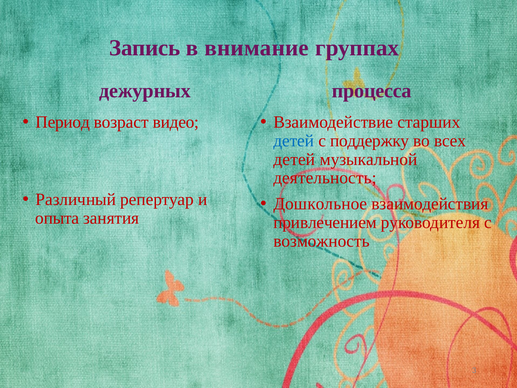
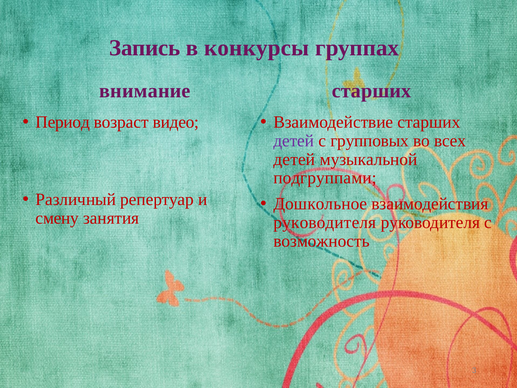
внимание: внимание -> конкурсы
дежурных: дежурных -> внимание
процесса at (372, 91): процесса -> старших
детей at (294, 141) colour: blue -> purple
поддержку: поддержку -> групповых
деятельность: деятельность -> подгруппами
опыта: опыта -> смену
привлечением at (325, 222): привлечением -> руководителя
